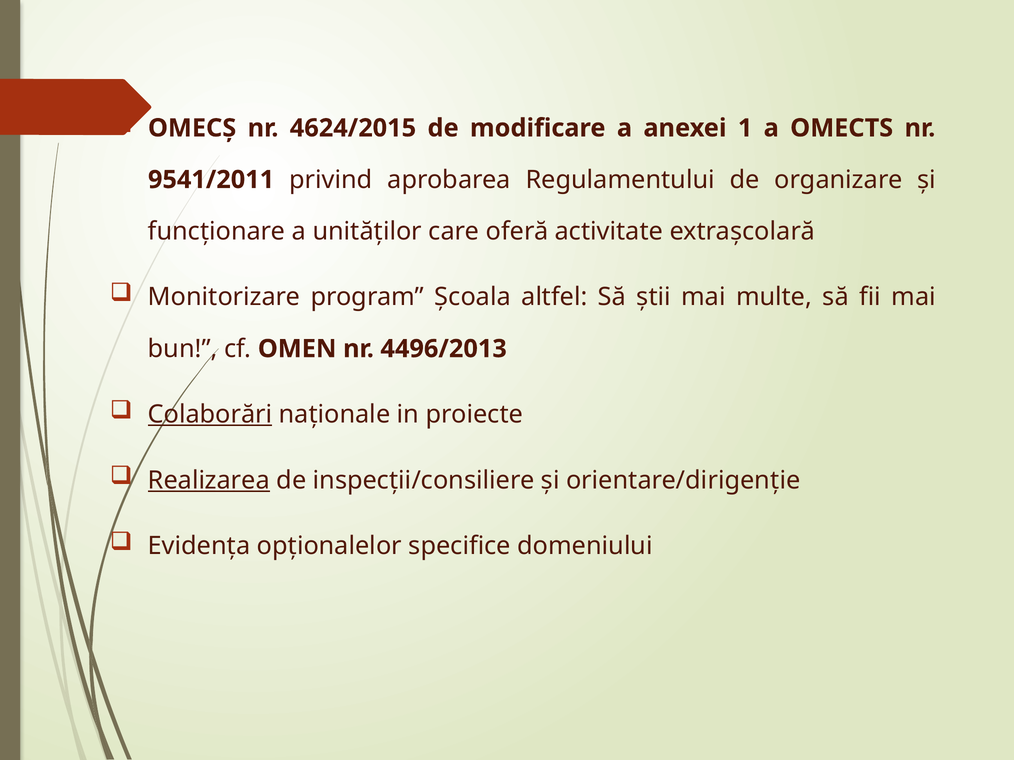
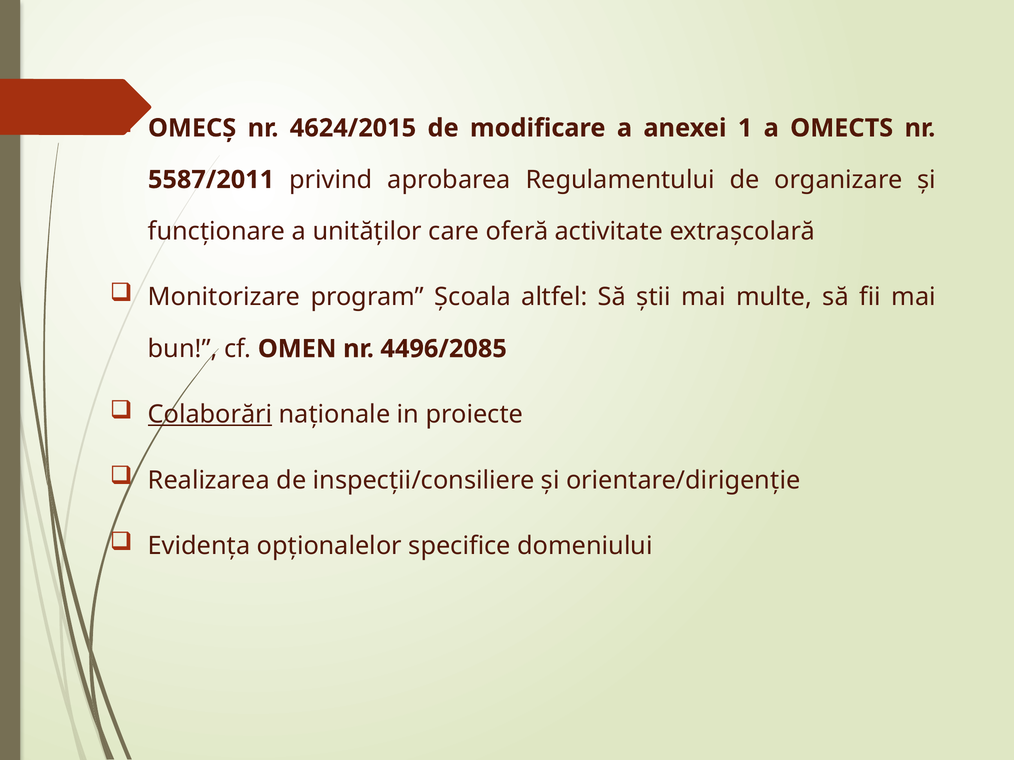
9541/2011: 9541/2011 -> 5587/2011
4496/2013: 4496/2013 -> 4496/2085
Realizarea underline: present -> none
